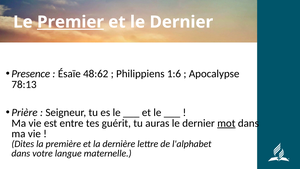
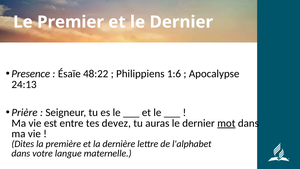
Premier underline: present -> none
48:62: 48:62 -> 48:22
78:13: 78:13 -> 24:13
guérit: guérit -> devez
